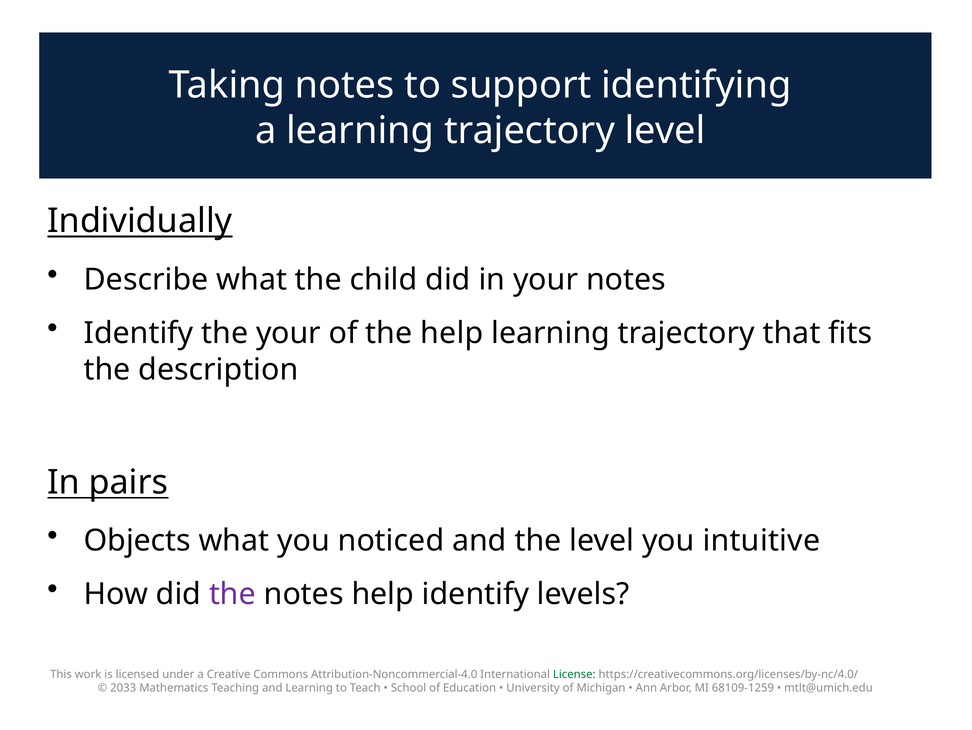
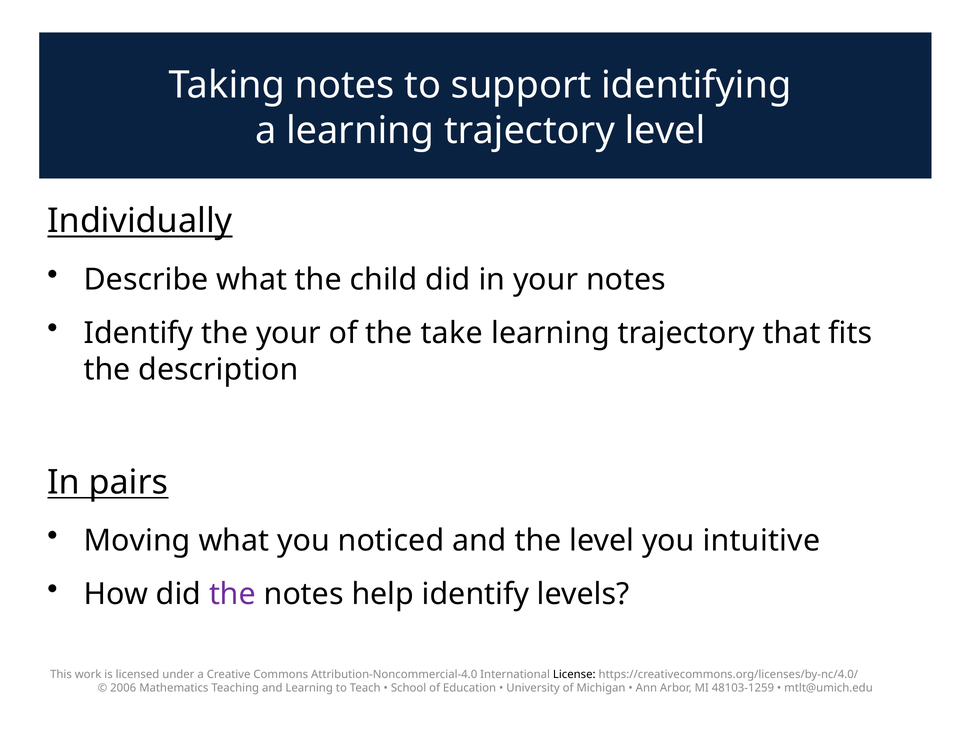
the help: help -> take
Objects: Objects -> Moving
License colour: green -> black
2033: 2033 -> 2006
68109-1259: 68109-1259 -> 48103-1259
